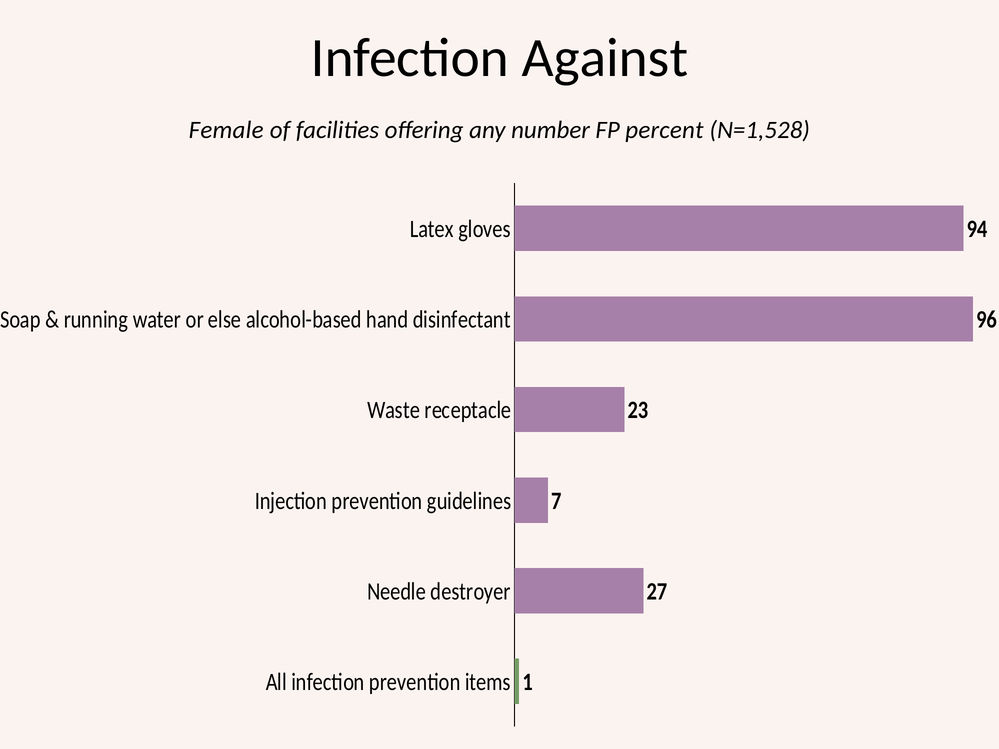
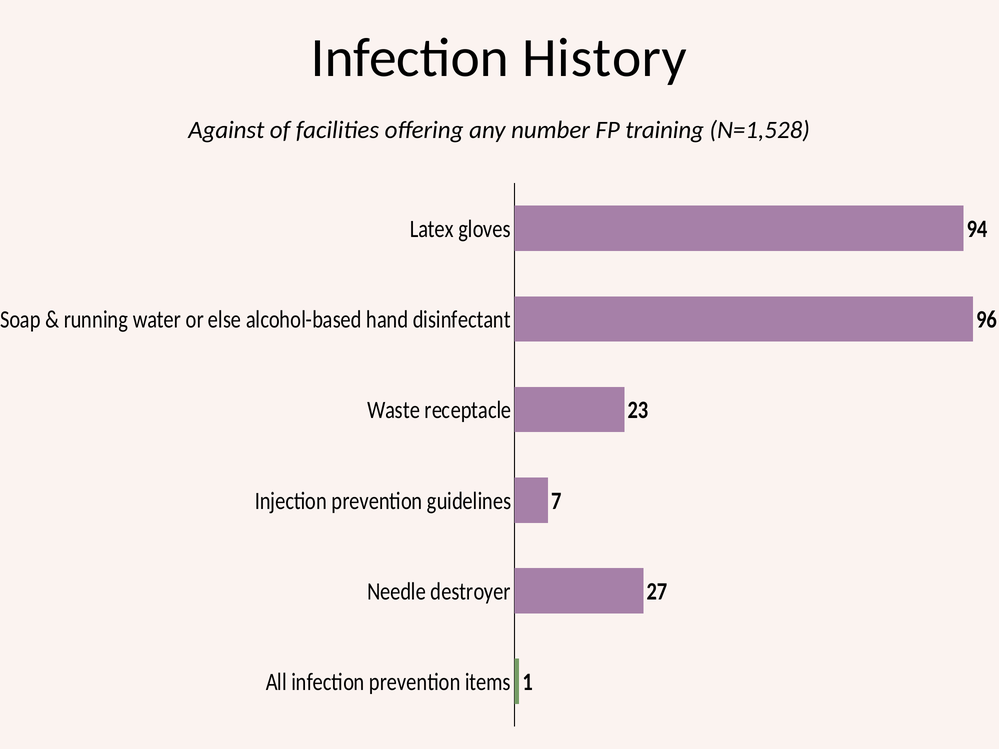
Against: Against -> History
Female: Female -> Against
percent: percent -> training
